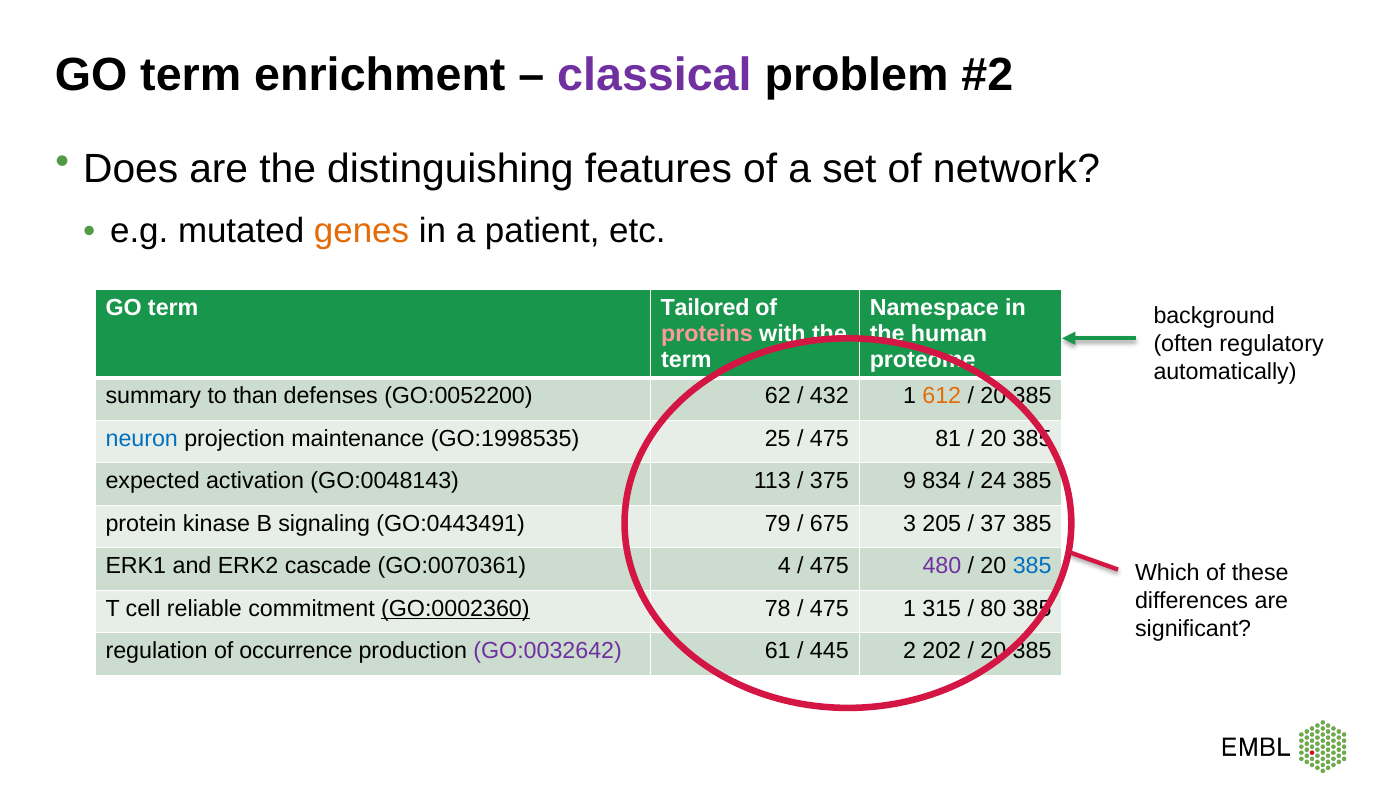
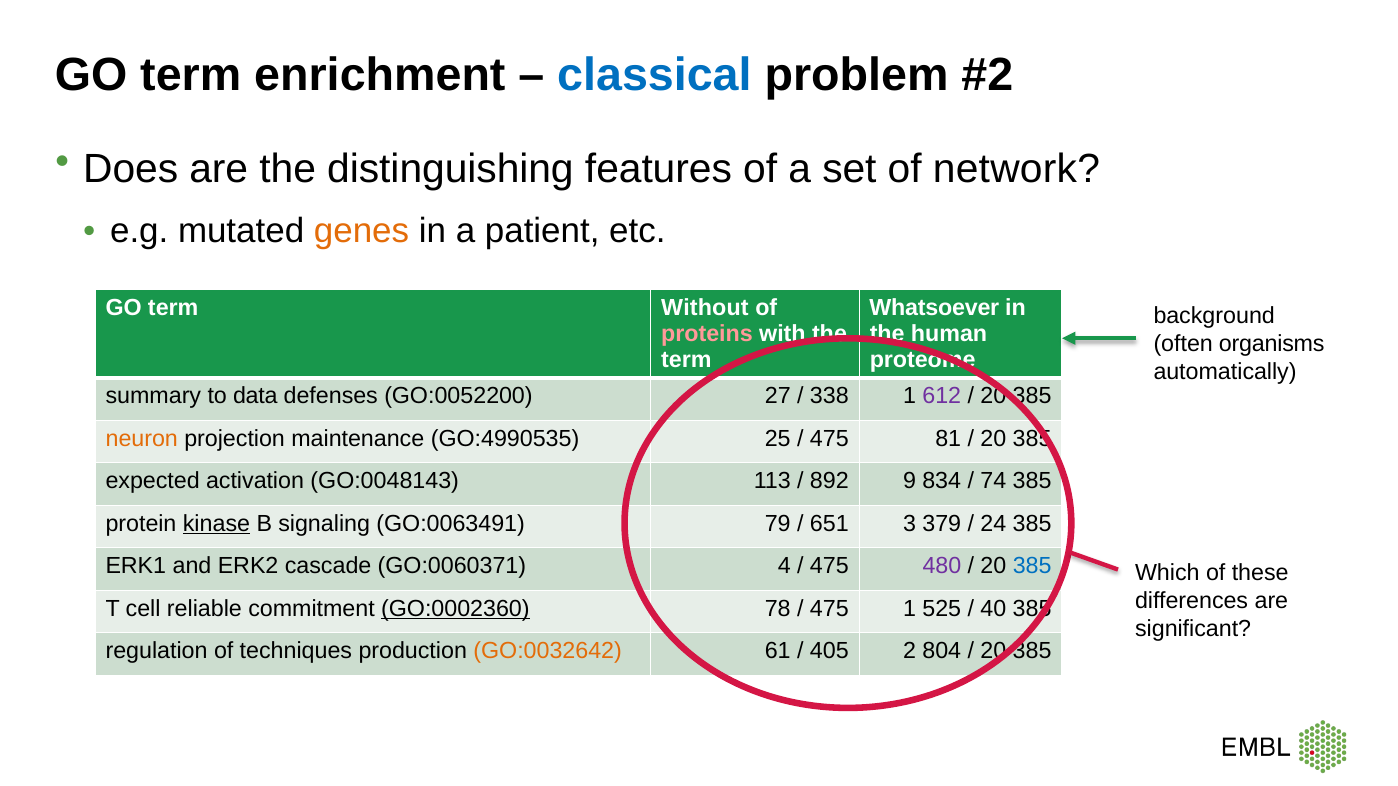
classical colour: purple -> blue
Tailored: Tailored -> Without
Namespace: Namespace -> Whatsoever
regulatory: regulatory -> organisms
than: than -> data
62: 62 -> 27
432: 432 -> 338
612 colour: orange -> purple
neuron colour: blue -> orange
GO:1998535: GO:1998535 -> GO:4990535
375: 375 -> 892
24: 24 -> 74
kinase underline: none -> present
GO:0443491: GO:0443491 -> GO:0063491
675: 675 -> 651
205: 205 -> 379
37: 37 -> 24
GO:0070361: GO:0070361 -> GO:0060371
315: 315 -> 525
80: 80 -> 40
occurrence: occurrence -> techniques
GO:0032642 colour: purple -> orange
445: 445 -> 405
202: 202 -> 804
